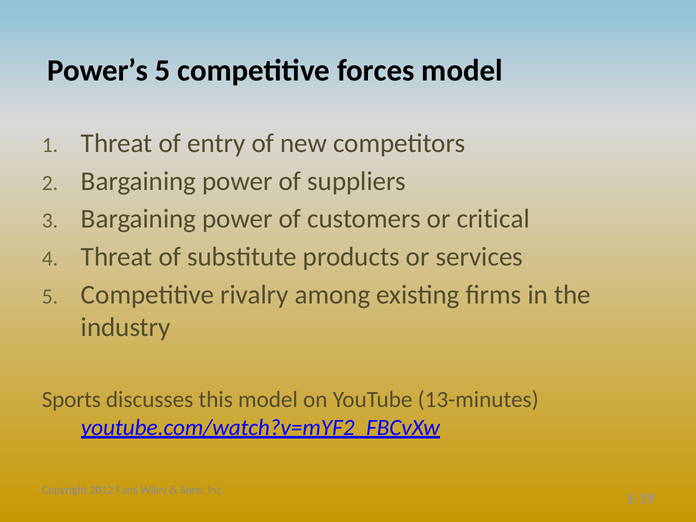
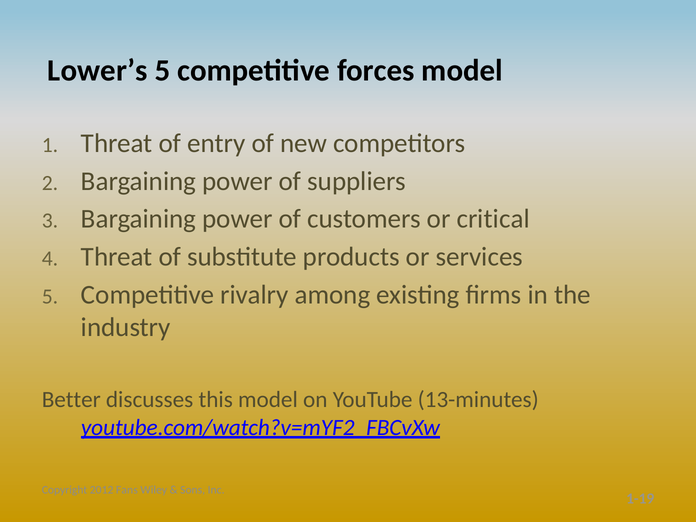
Power’s: Power’s -> Lower’s
Sports: Sports -> Better
